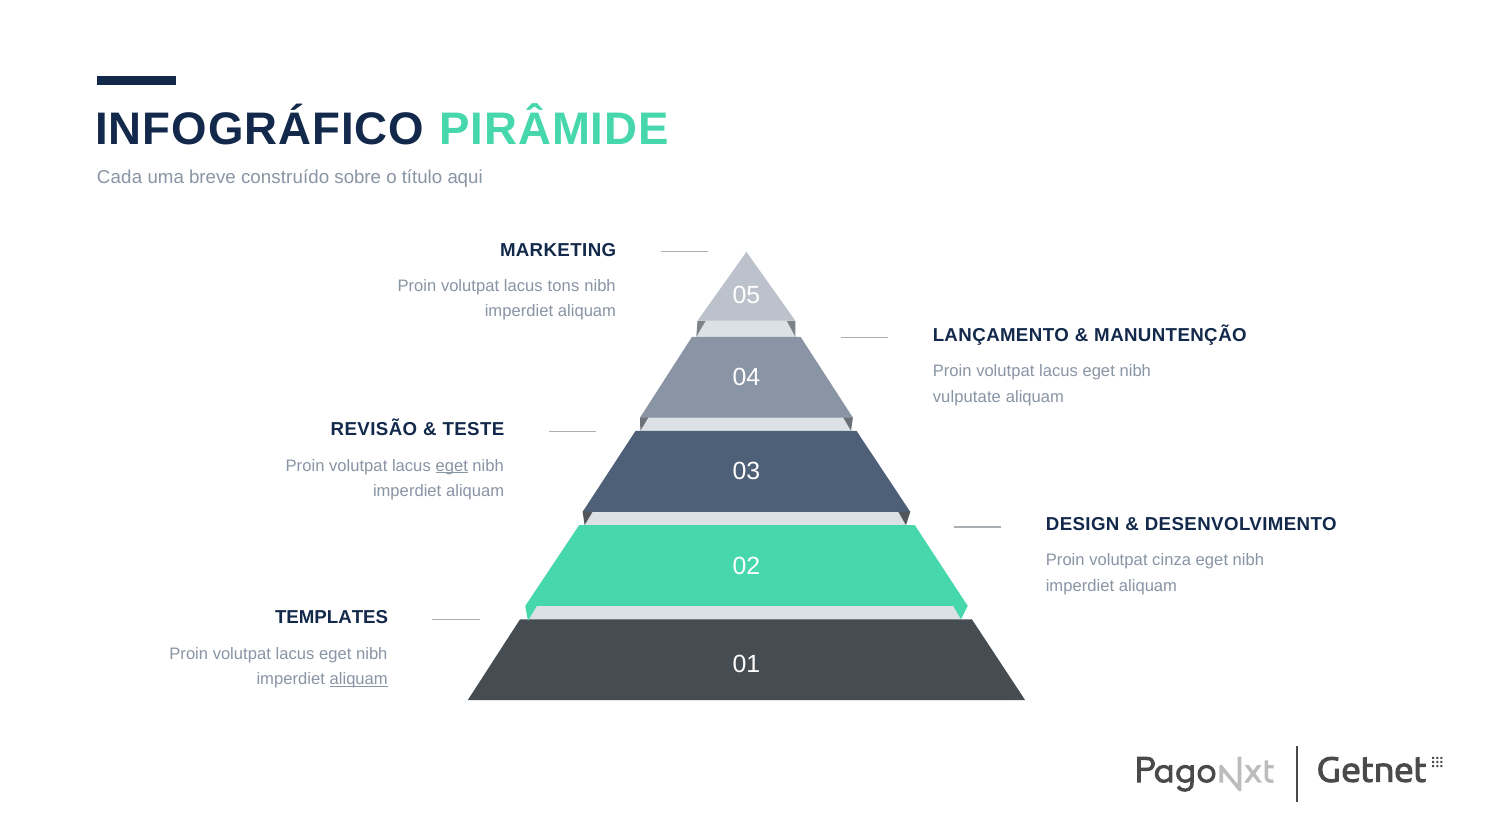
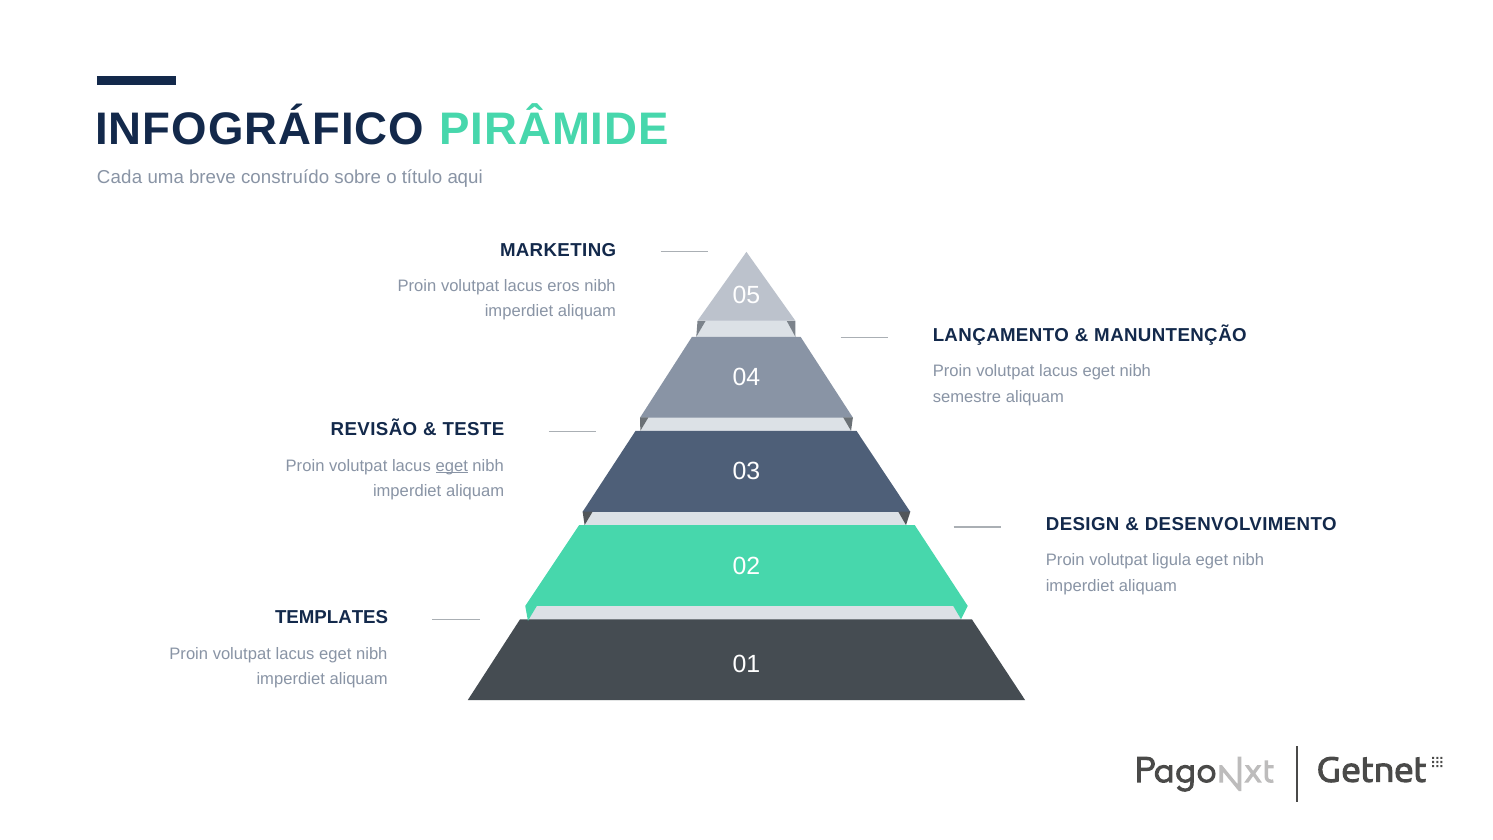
tons: tons -> eros
vulputate: vulputate -> semestre
cinza: cinza -> ligula
aliquam at (359, 679) underline: present -> none
